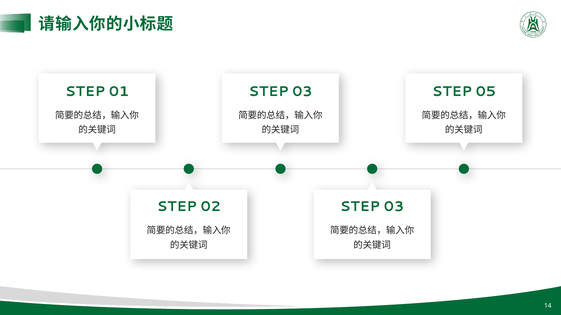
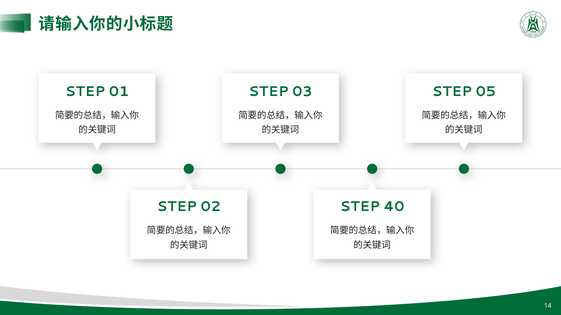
03 at (394, 207): 03 -> 40
